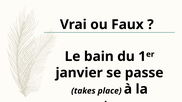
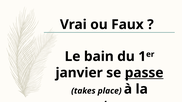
passe underline: none -> present
